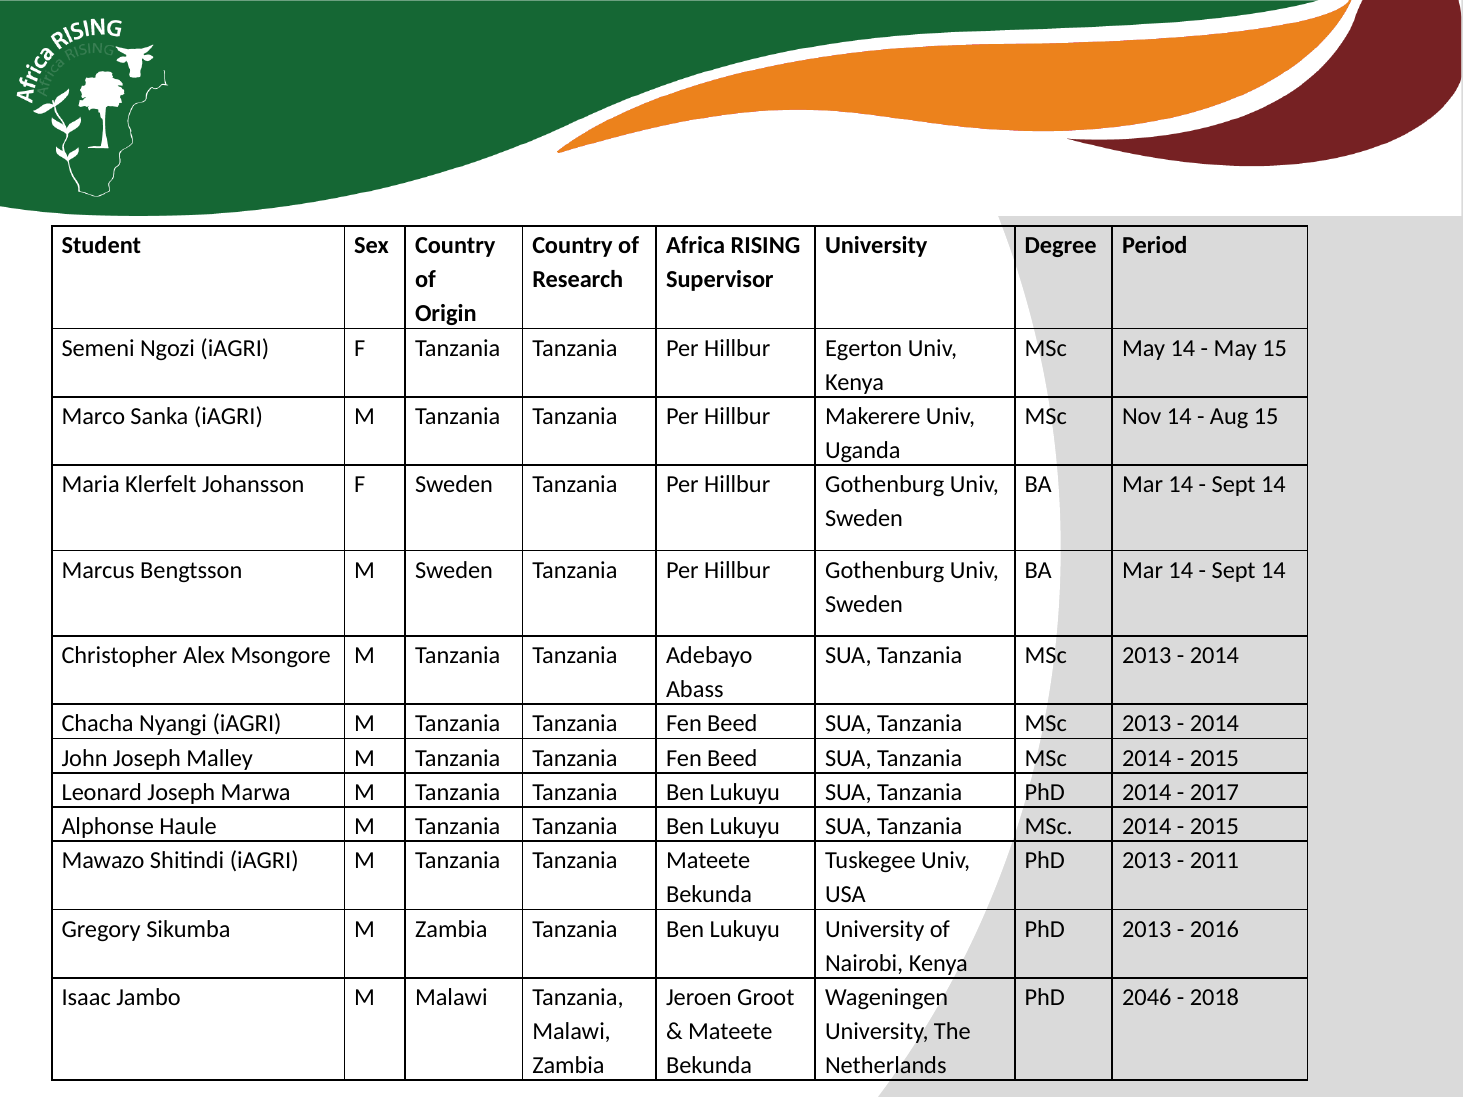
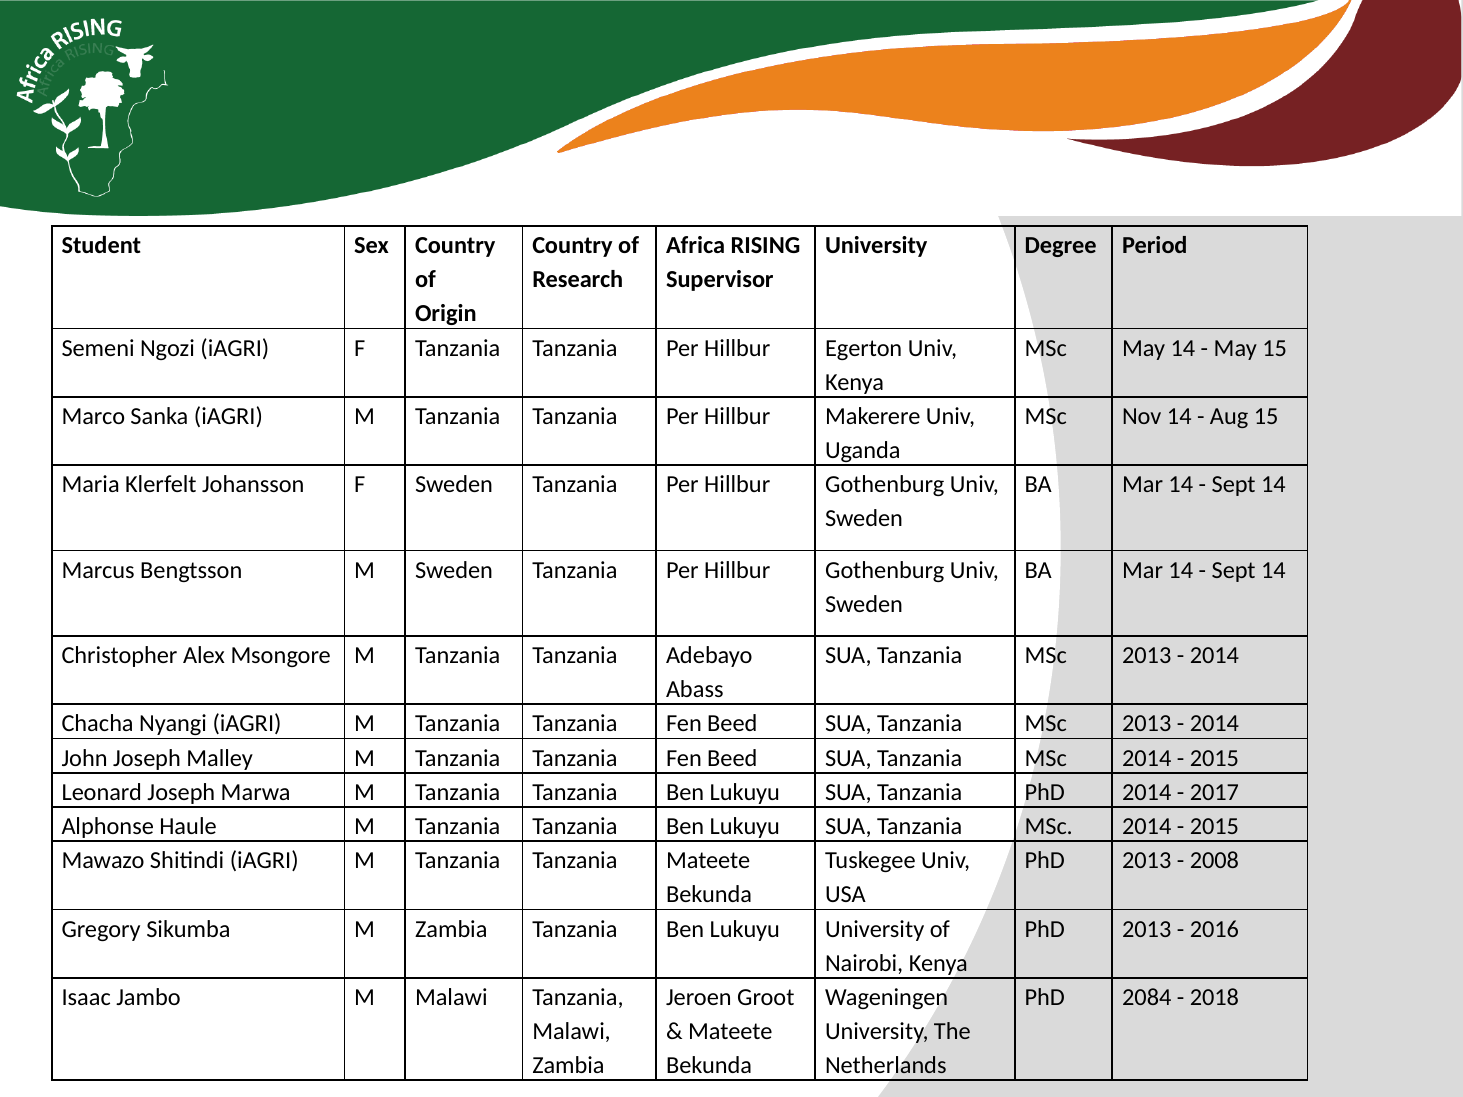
2011: 2011 -> 2008
2046: 2046 -> 2084
